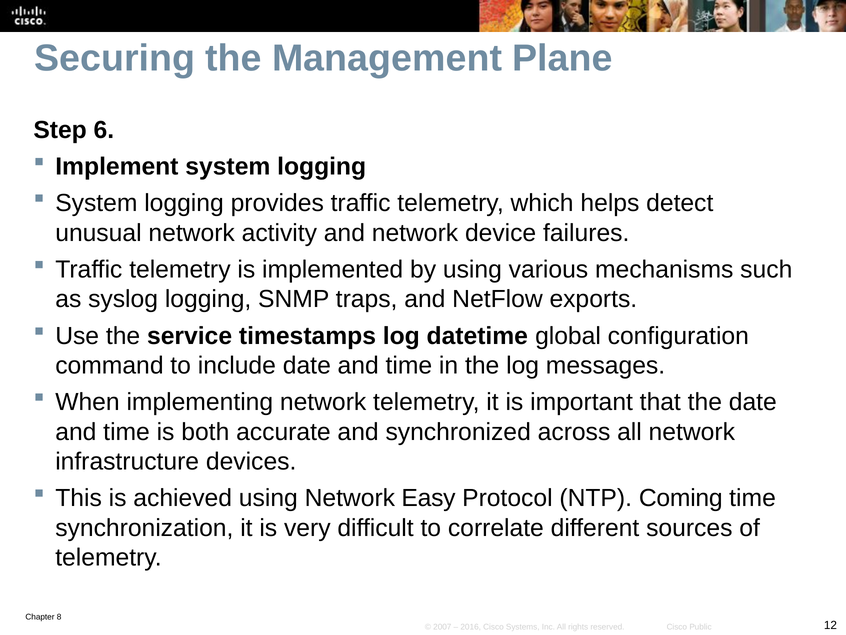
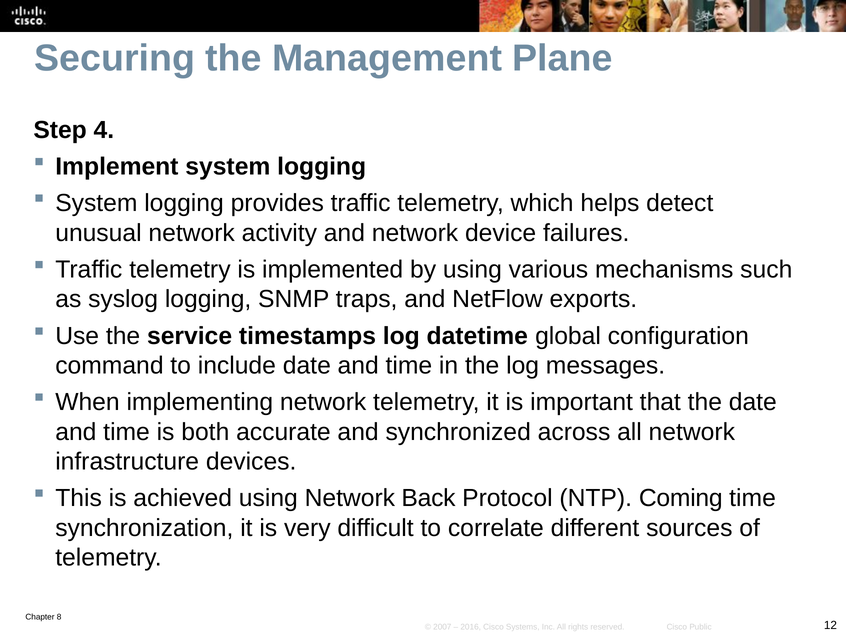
6: 6 -> 4
Easy: Easy -> Back
